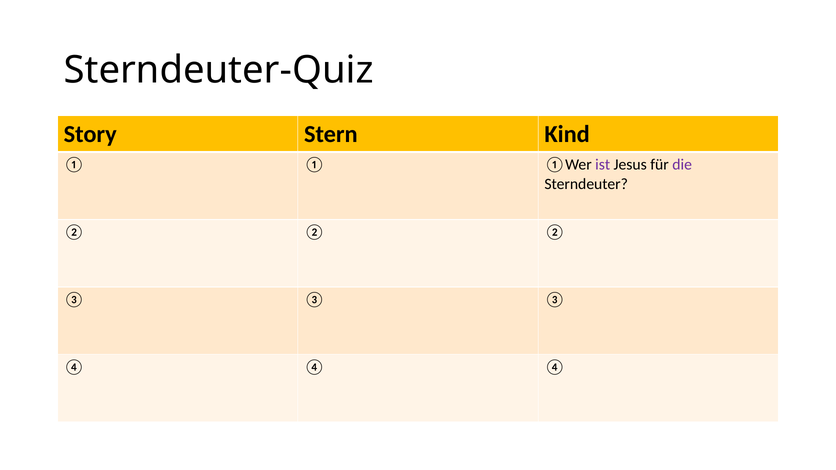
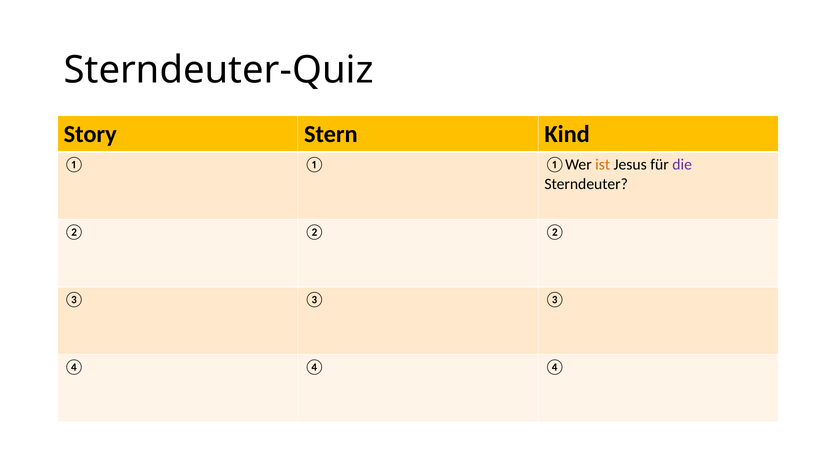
ist colour: purple -> orange
